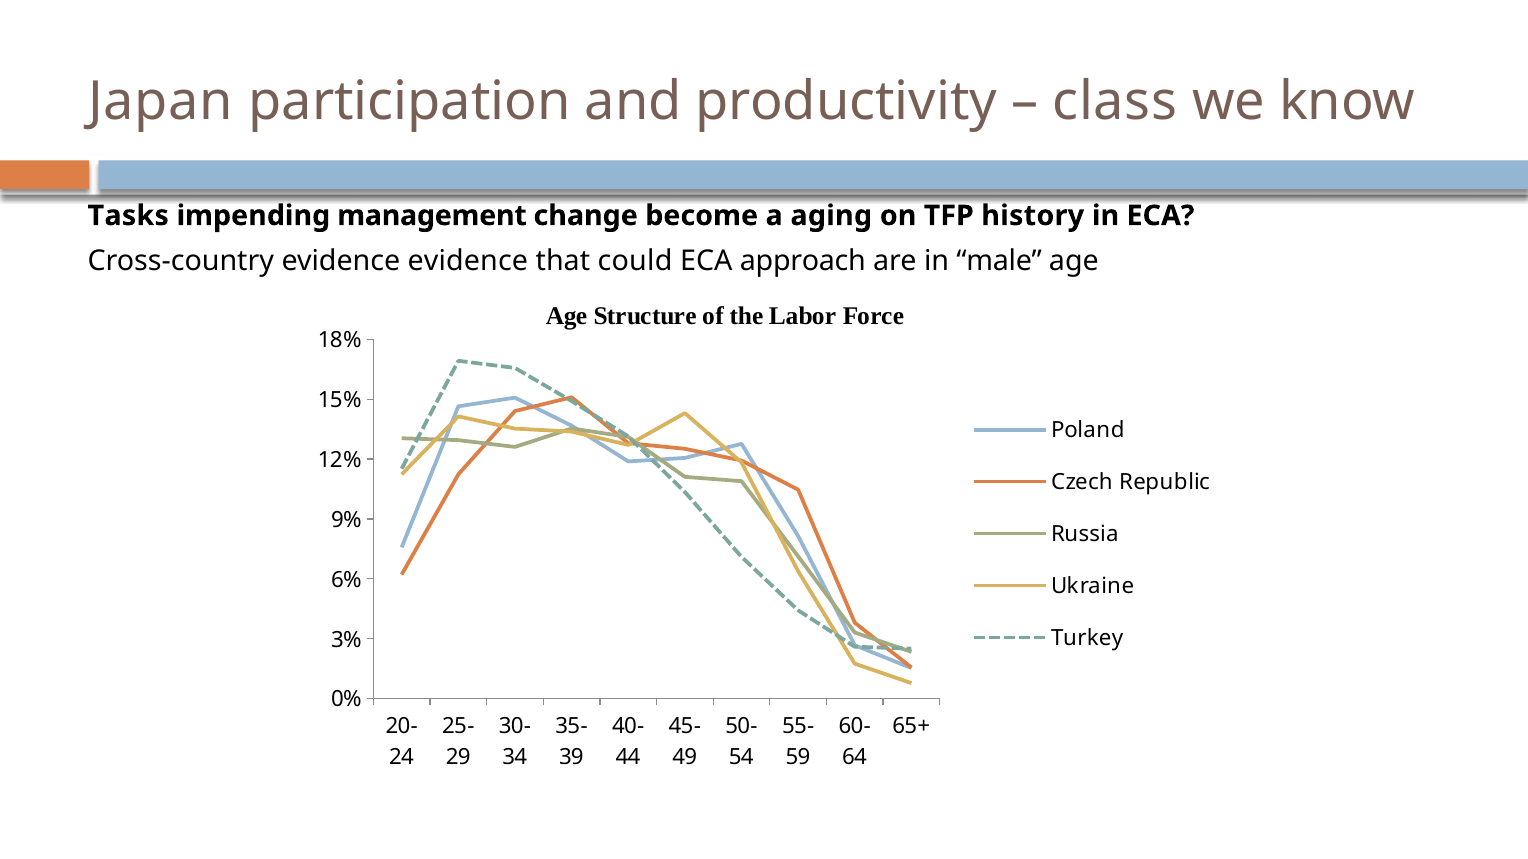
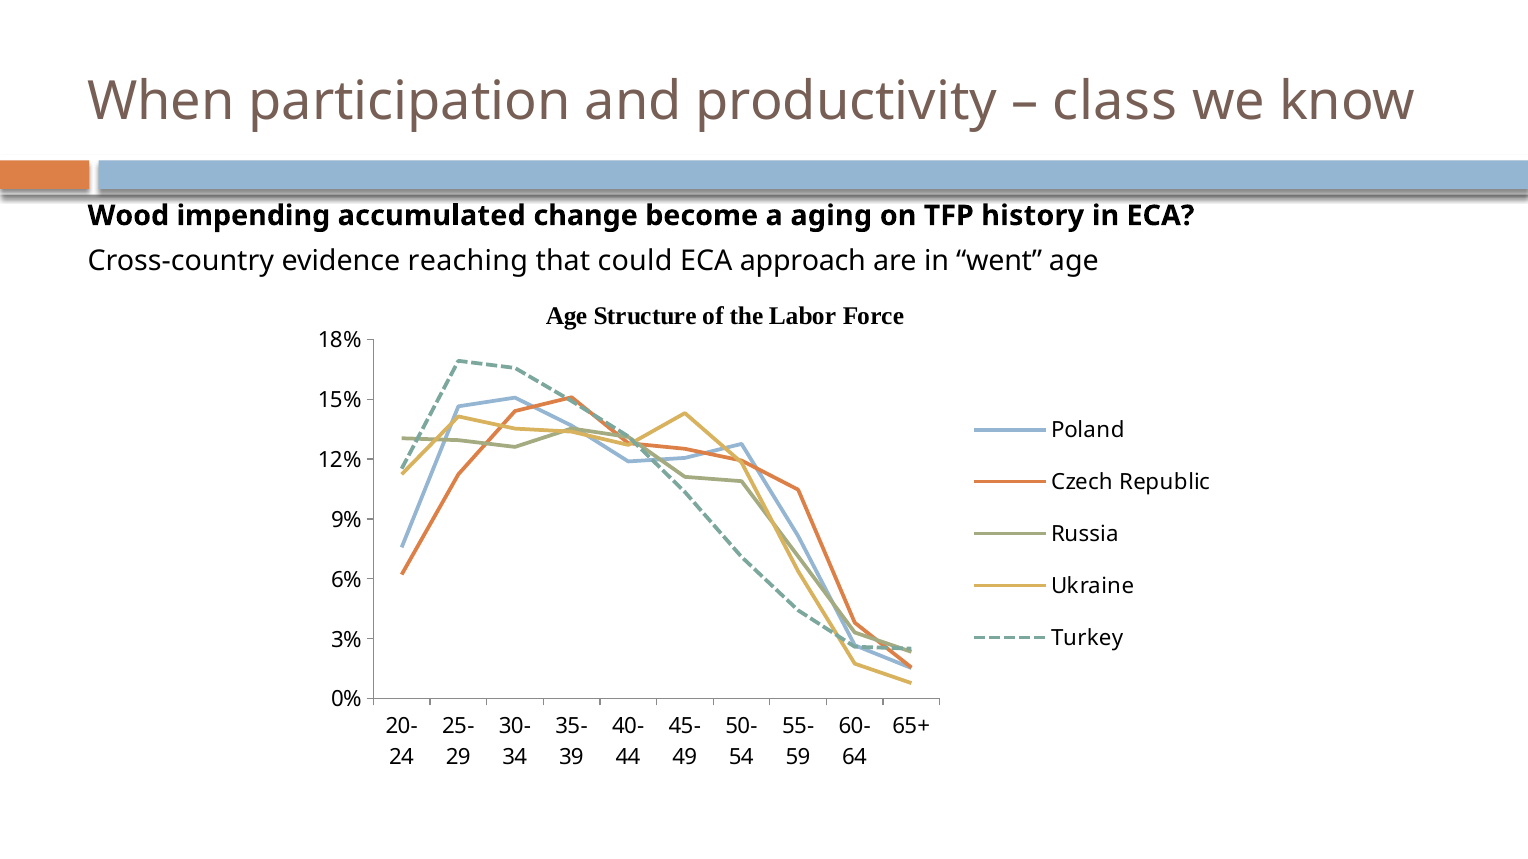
Japan: Japan -> When
Tasks: Tasks -> Wood
management: management -> accumulated
evidence evidence: evidence -> reaching
male: male -> went
